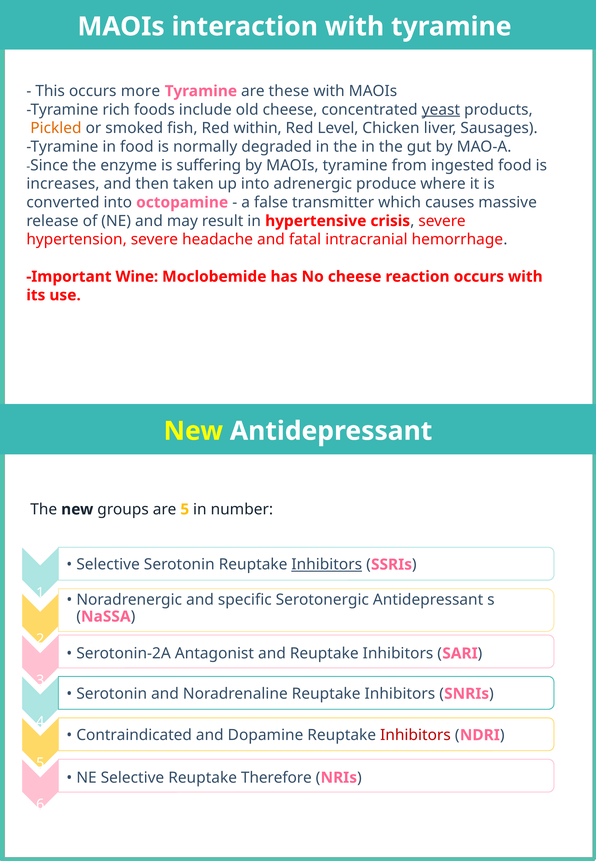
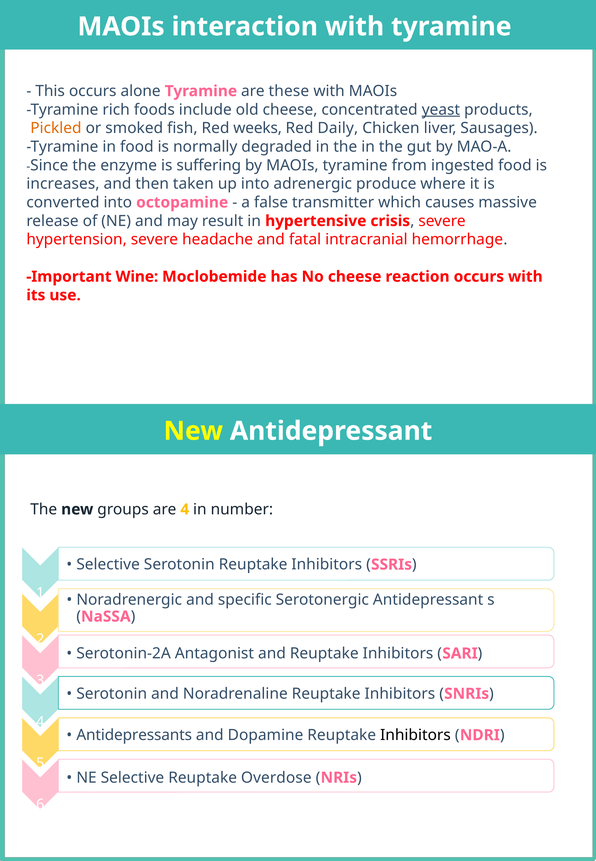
more: more -> alone
within: within -> weeks
Level: Level -> Daily
are 5: 5 -> 4
Inhibitors at (327, 564) underline: present -> none
Contraindicated: Contraindicated -> Antidepressants
Inhibitors at (415, 735) colour: red -> black
Therefore: Therefore -> Overdose
